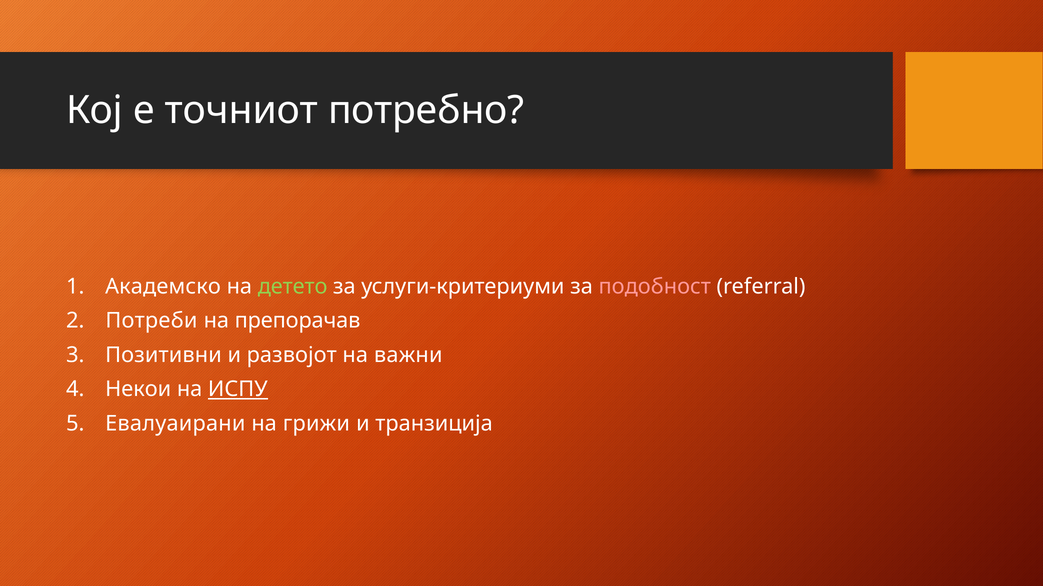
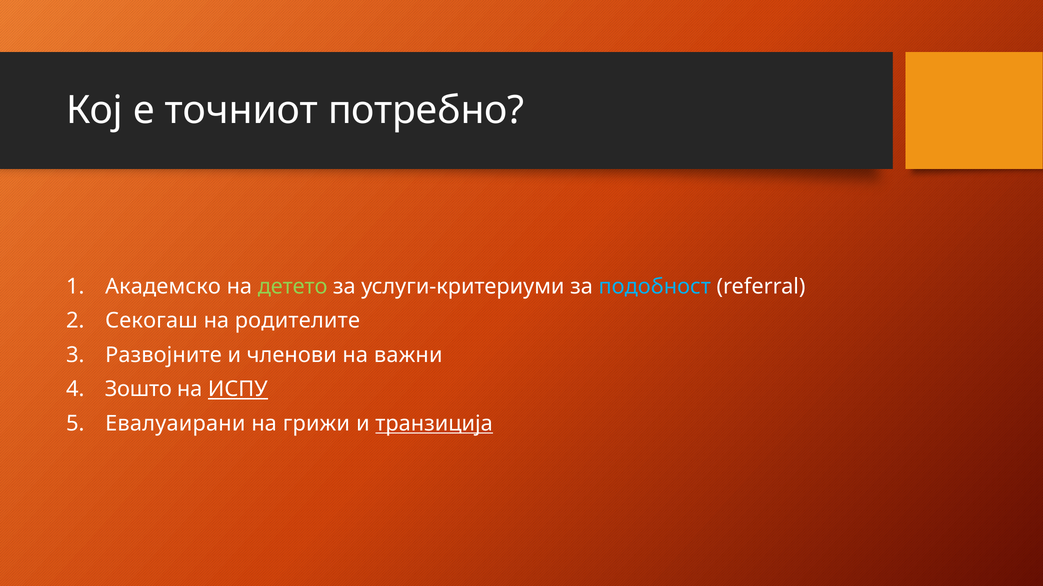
подобност colour: pink -> light blue
Потреби: Потреби -> Секогаш
препорачав: препорачав -> родителите
Позитивни: Позитивни -> Развојните
развојот: развојот -> членови
Некои: Некои -> Зошто
транзиција underline: none -> present
